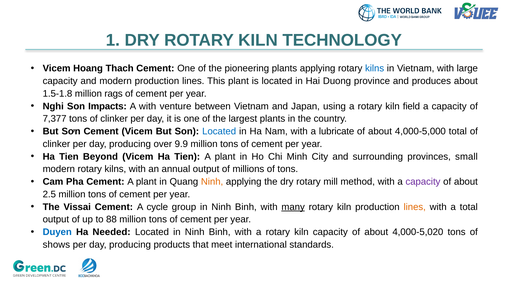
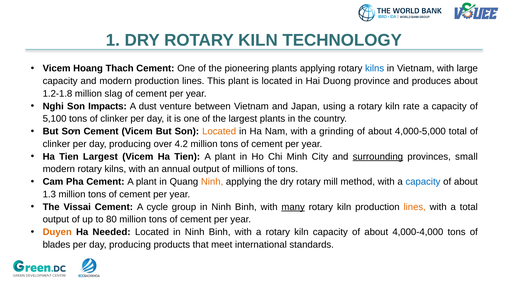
1.5-1.8: 1.5-1.8 -> 1.2-1.8
rags: rags -> slag
A with: with -> dust
field: field -> rate
7,377: 7,377 -> 5,100
Located at (219, 131) colour: blue -> orange
lubricate: lubricate -> grinding
9.9: 9.9 -> 4.2
Tien Beyond: Beyond -> Largest
surrounding underline: none -> present
capacity at (423, 182) colour: purple -> blue
2.5: 2.5 -> 1.3
88: 88 -> 80
Duyen colour: blue -> orange
4,000-5,020: 4,000-5,020 -> 4,000-4,000
shows: shows -> blades
